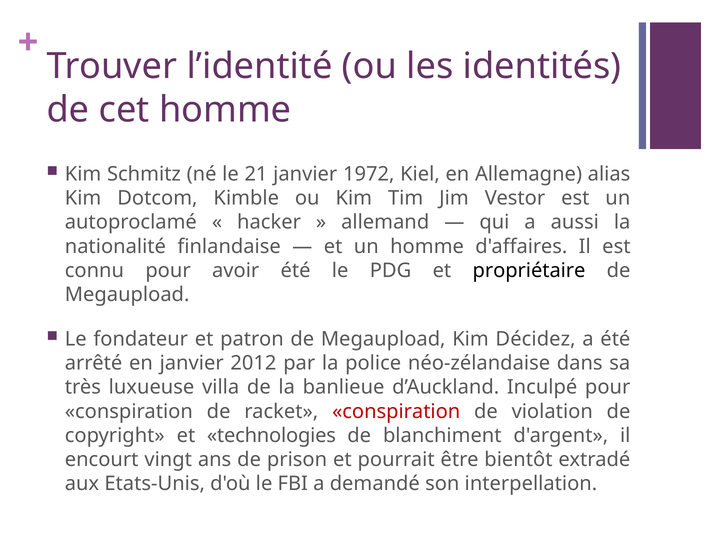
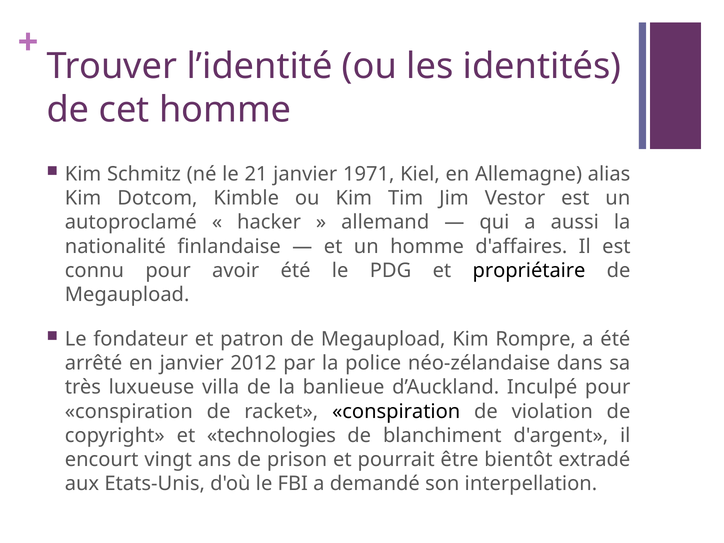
1972: 1972 -> 1971
Décidez: Décidez -> Rompre
conspiration at (396, 411) colour: red -> black
